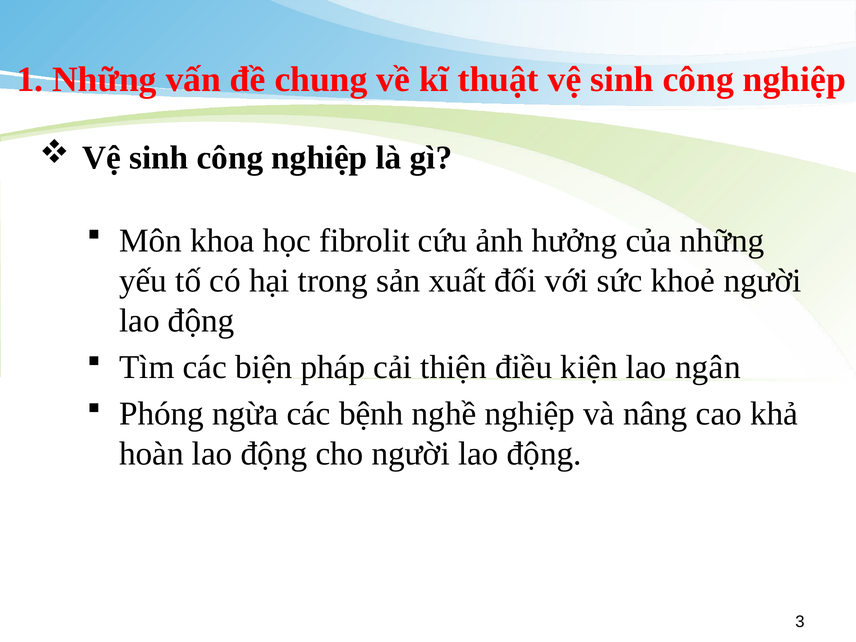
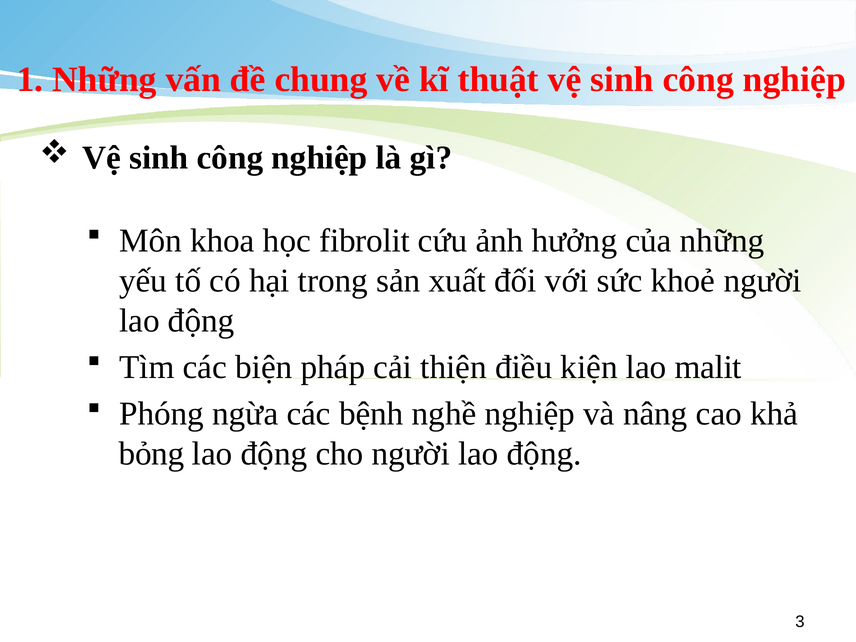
ngân: ngân -> malit
hoàn: hoàn -> bỏng
